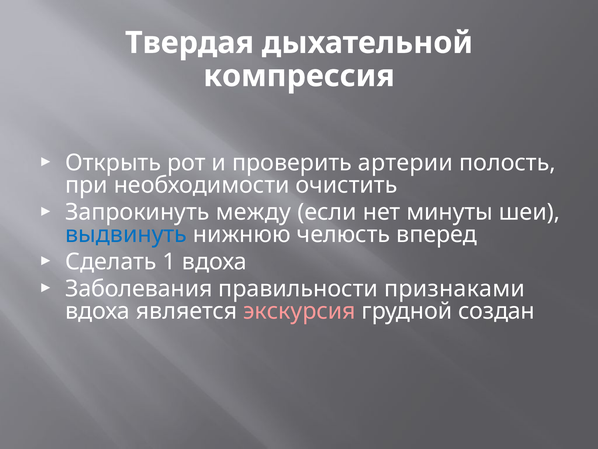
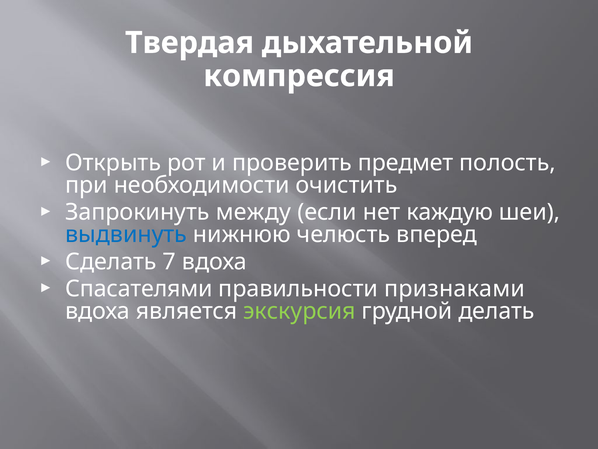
артерии: артерии -> предмет
минуты: минуты -> каждую
1: 1 -> 7
Заболевания: Заболевания -> Спасателями
экскурсия colour: pink -> light green
создан: создан -> делать
